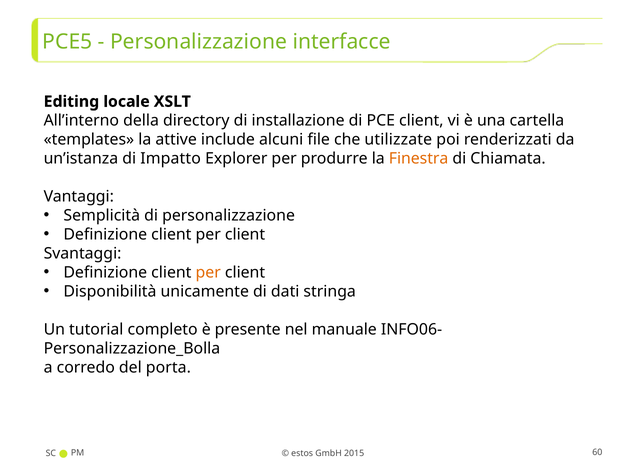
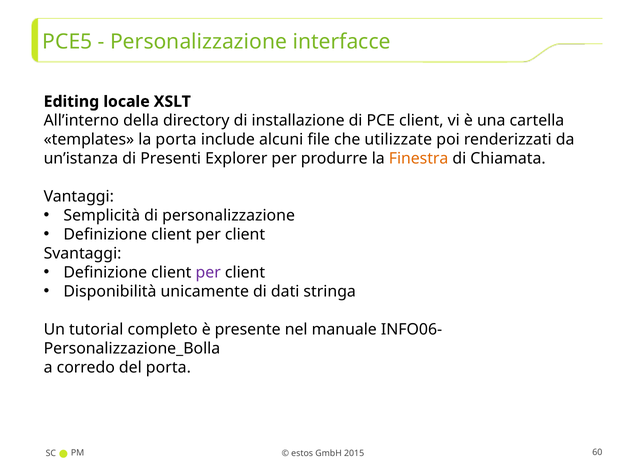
la attive: attive -> porta
Impatto: Impatto -> Presenti
per at (208, 273) colour: orange -> purple
